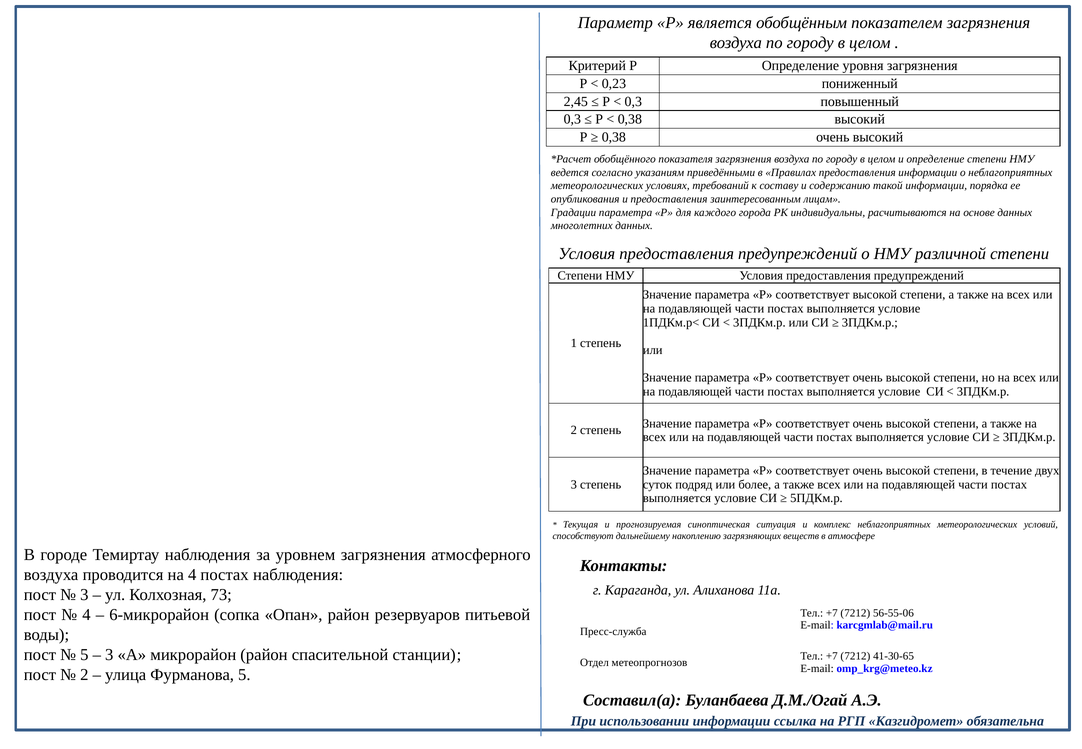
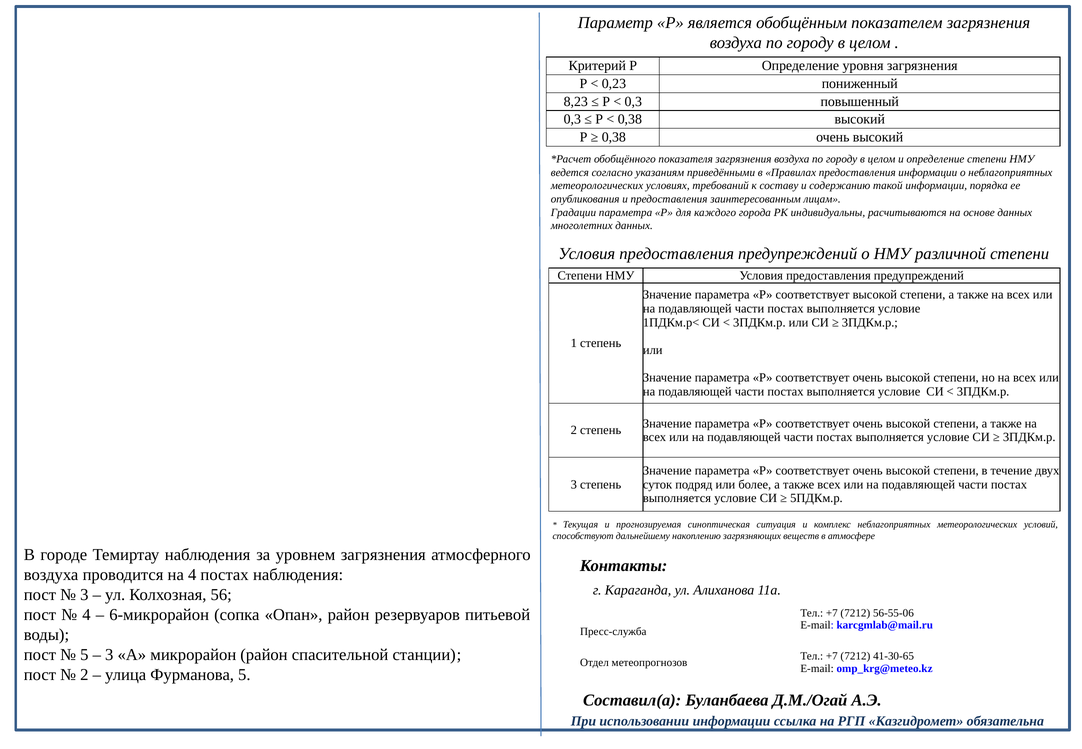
2,45: 2,45 -> 8,23
73: 73 -> 56
